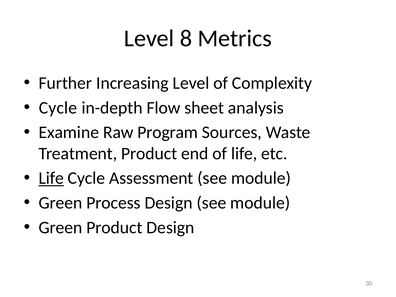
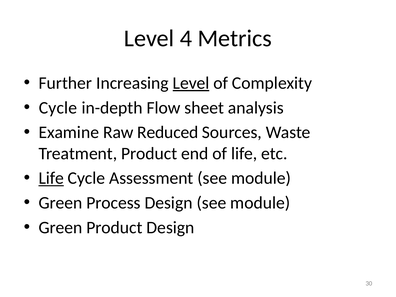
8: 8 -> 4
Level at (191, 83) underline: none -> present
Program: Program -> Reduced
